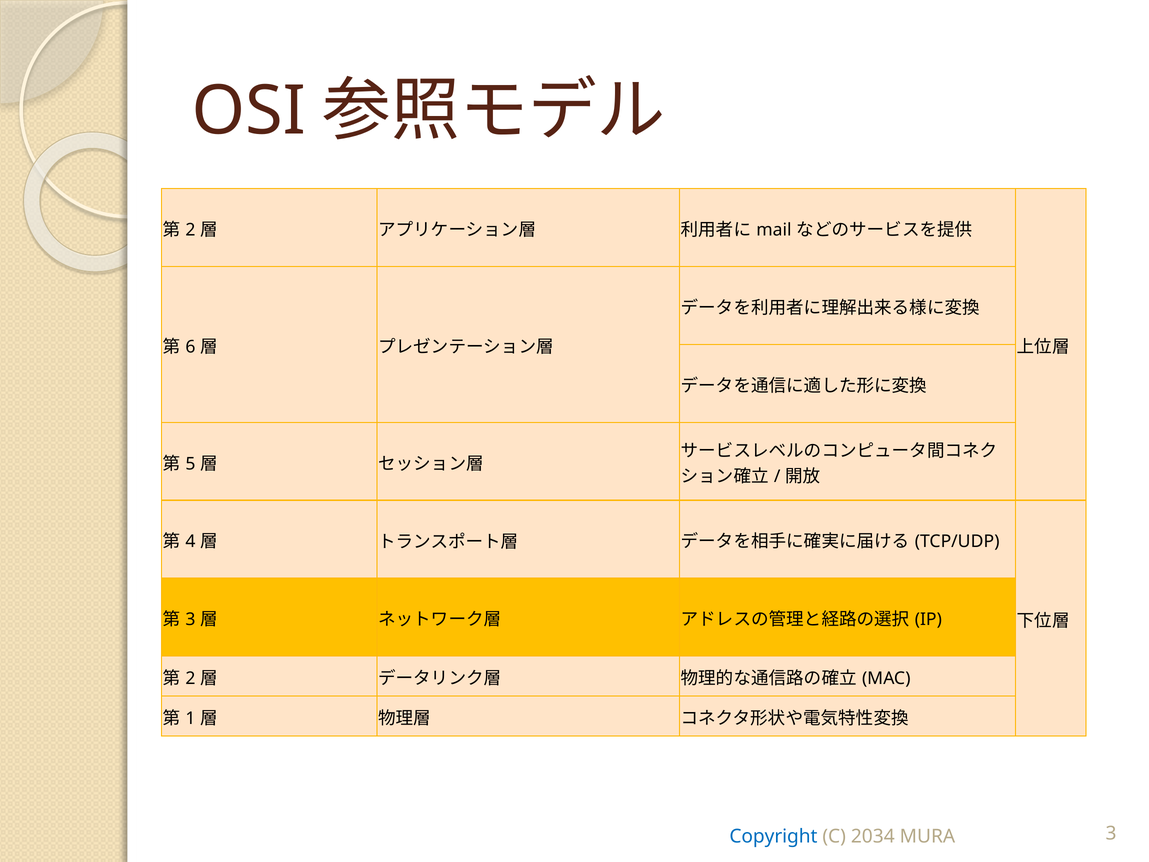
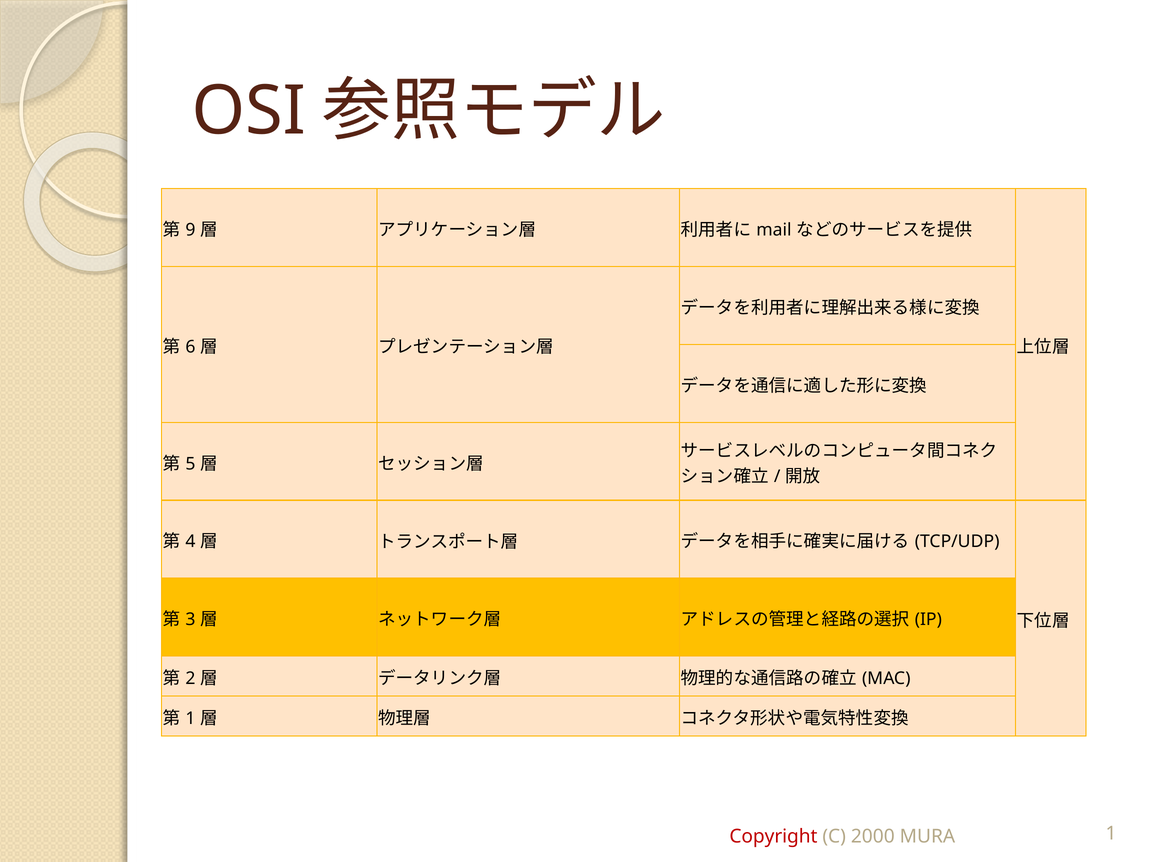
2 at (190, 230): 2 -> 9
Copyright colour: blue -> red
2034: 2034 -> 2000
MURA 3: 3 -> 1
